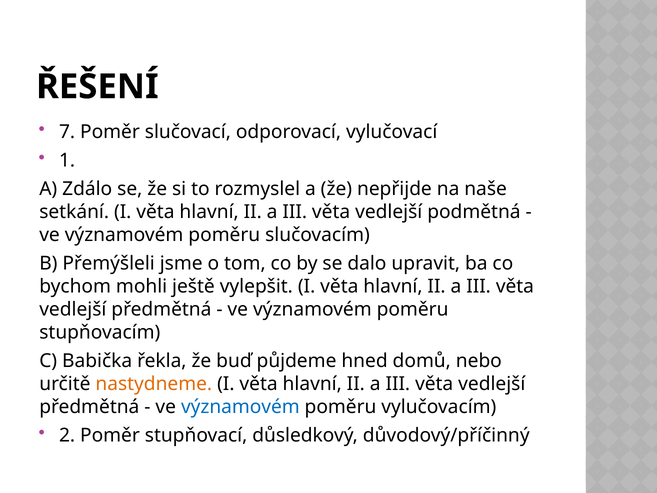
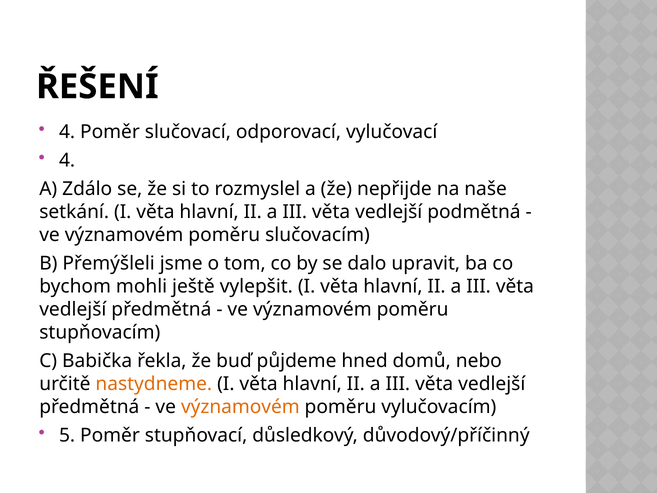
7 at (67, 132): 7 -> 4
1 at (67, 160): 1 -> 4
významovém at (240, 407) colour: blue -> orange
2: 2 -> 5
